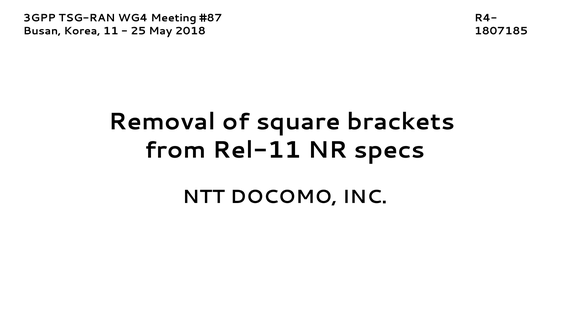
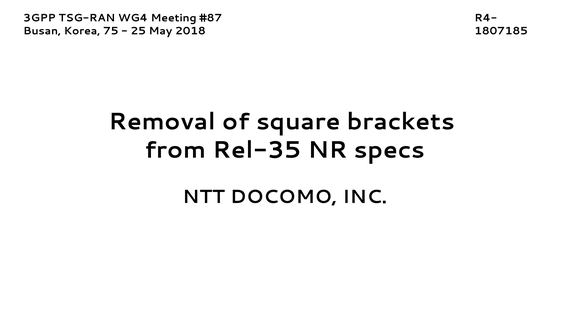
11: 11 -> 75
Rel-11: Rel-11 -> Rel-35
